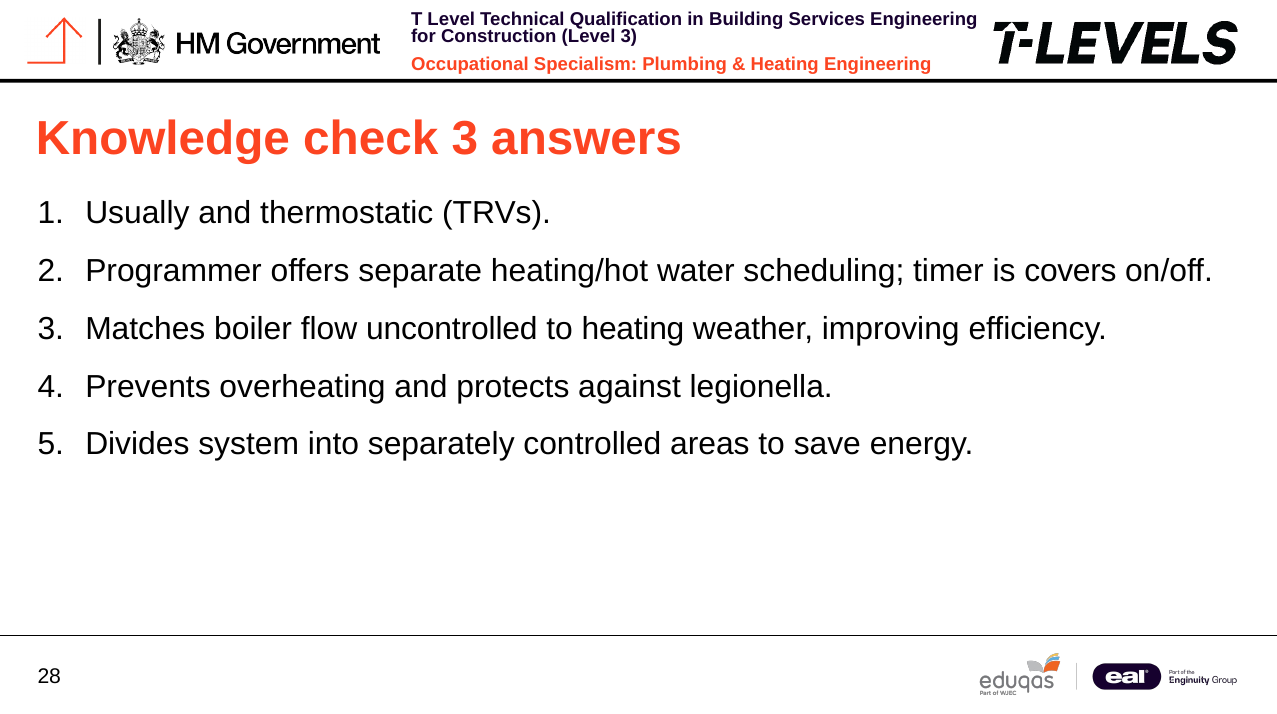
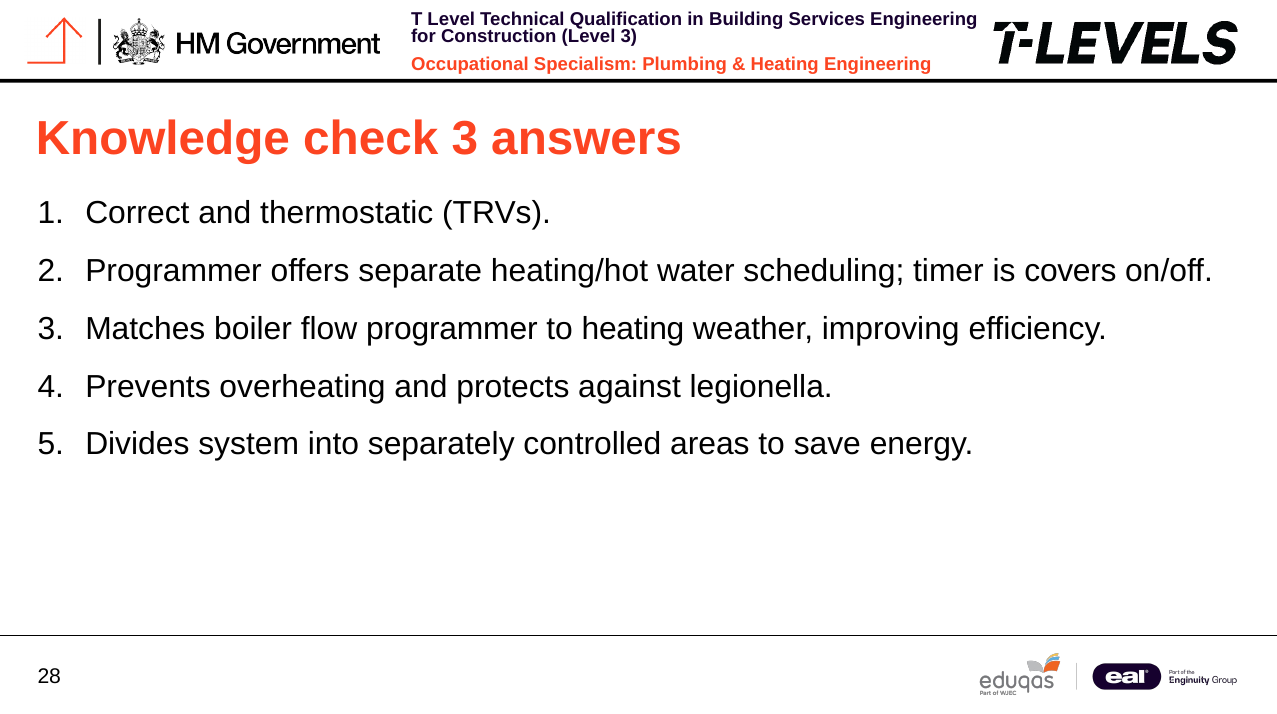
Usually: Usually -> Correct
flow uncontrolled: uncontrolled -> programmer
